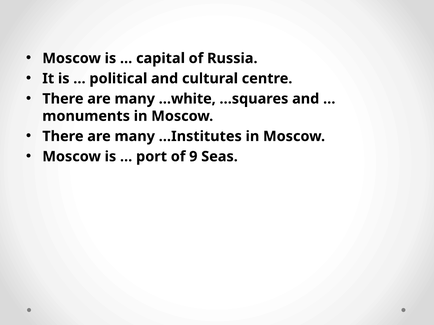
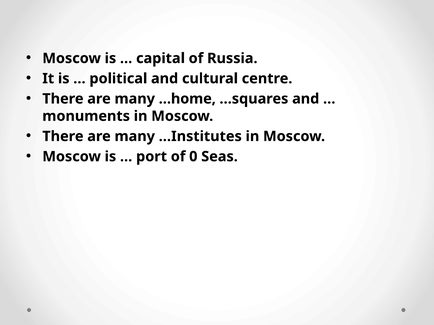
…white: …white -> …home
9: 9 -> 0
